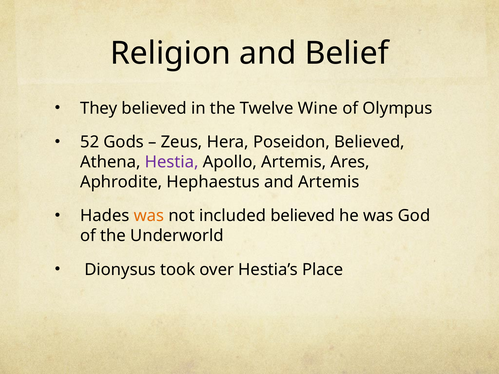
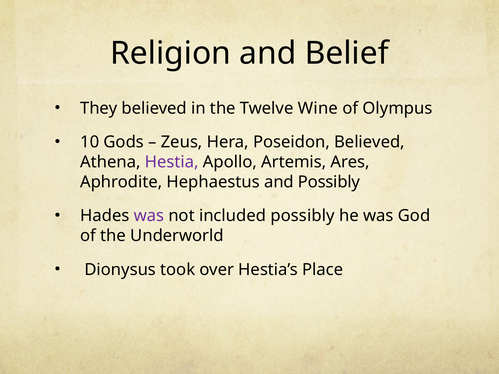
52: 52 -> 10
and Artemis: Artemis -> Possibly
was at (149, 216) colour: orange -> purple
included believed: believed -> possibly
